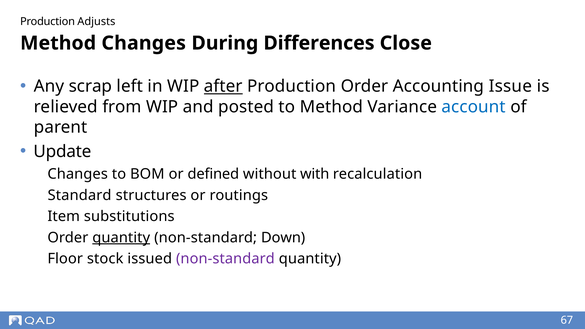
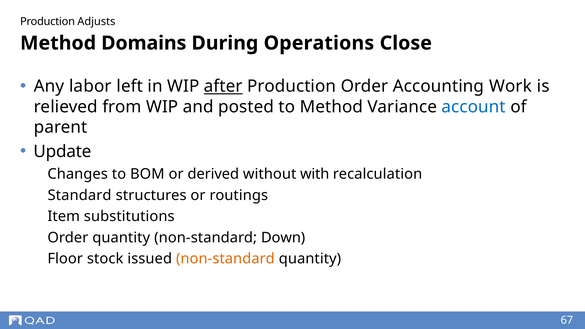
Method Changes: Changes -> Domains
Differences: Differences -> Operations
scrap: scrap -> labor
Issue: Issue -> Work
defined: defined -> derived
quantity at (121, 238) underline: present -> none
non-standard at (225, 259) colour: purple -> orange
